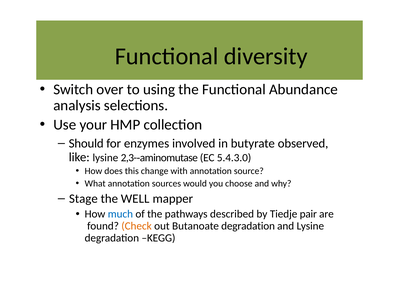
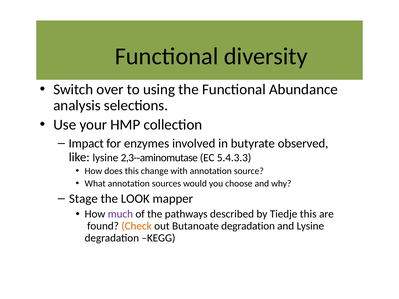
Should: Should -> Impact
5.4.3.0: 5.4.3.0 -> 5.4.3.3
WELL: WELL -> LOOK
much colour: blue -> purple
Tiedje pair: pair -> this
